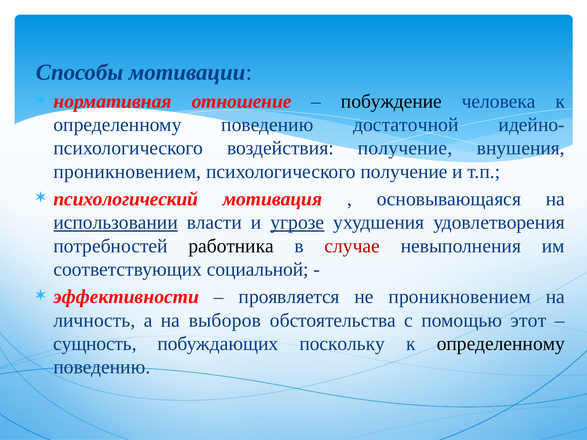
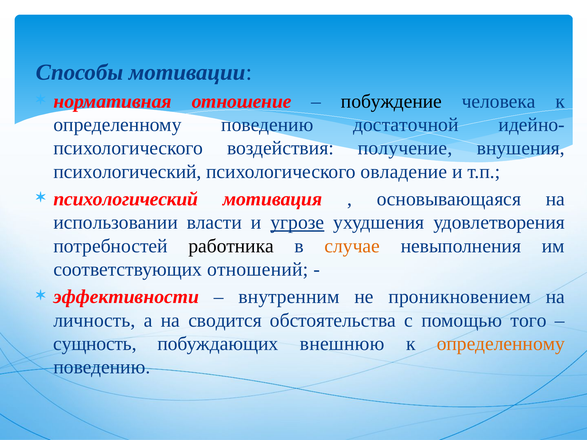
проникновением at (127, 172): проникновением -> психологический
психологического получение: получение -> овладение
использовании underline: present -> none
случае colour: red -> orange
социальной: социальной -> отношений
проявляется: проявляется -> внутренним
выборов: выборов -> сводится
этот: этот -> того
поскольку: поскольку -> внешнюю
определенному at (501, 344) colour: black -> orange
